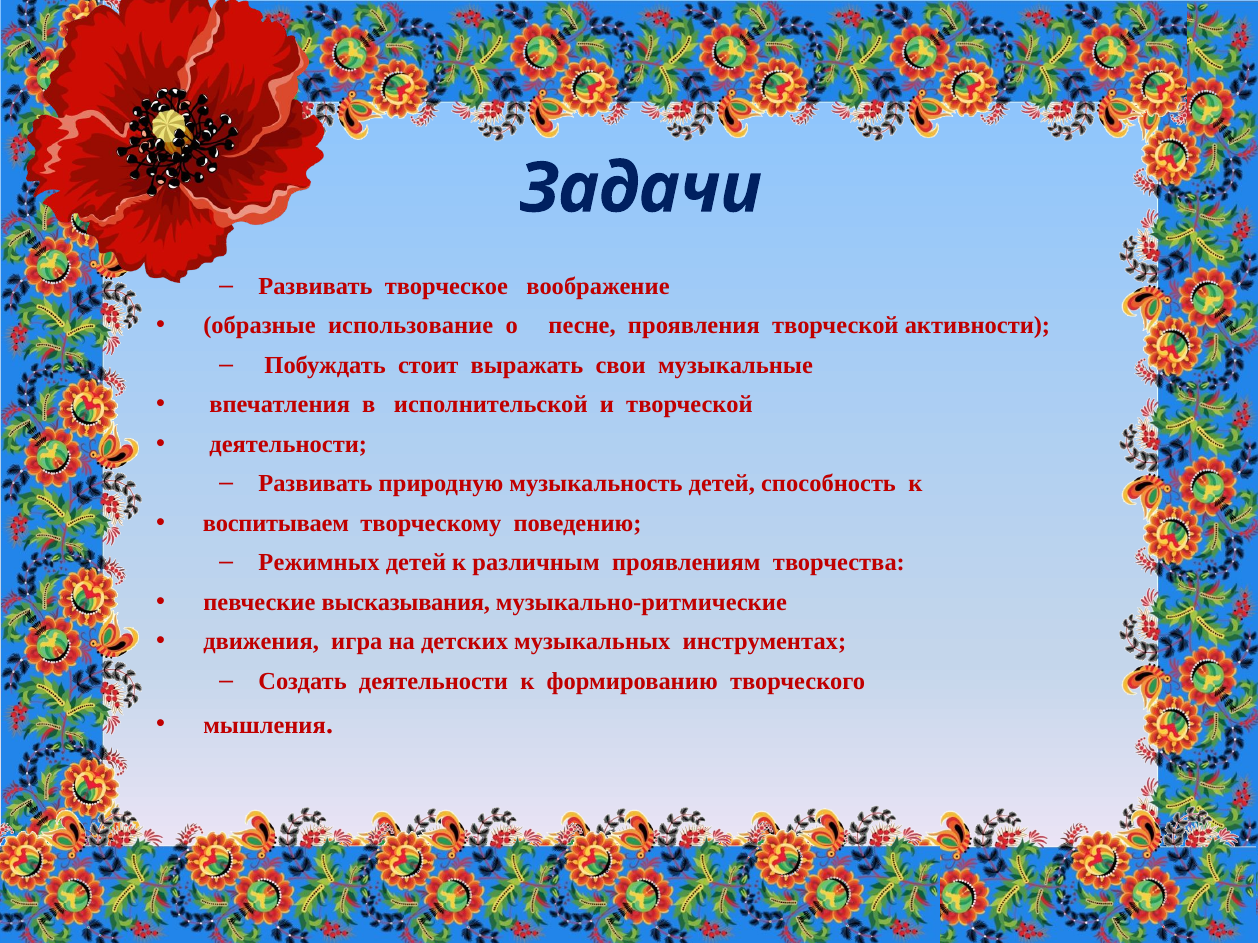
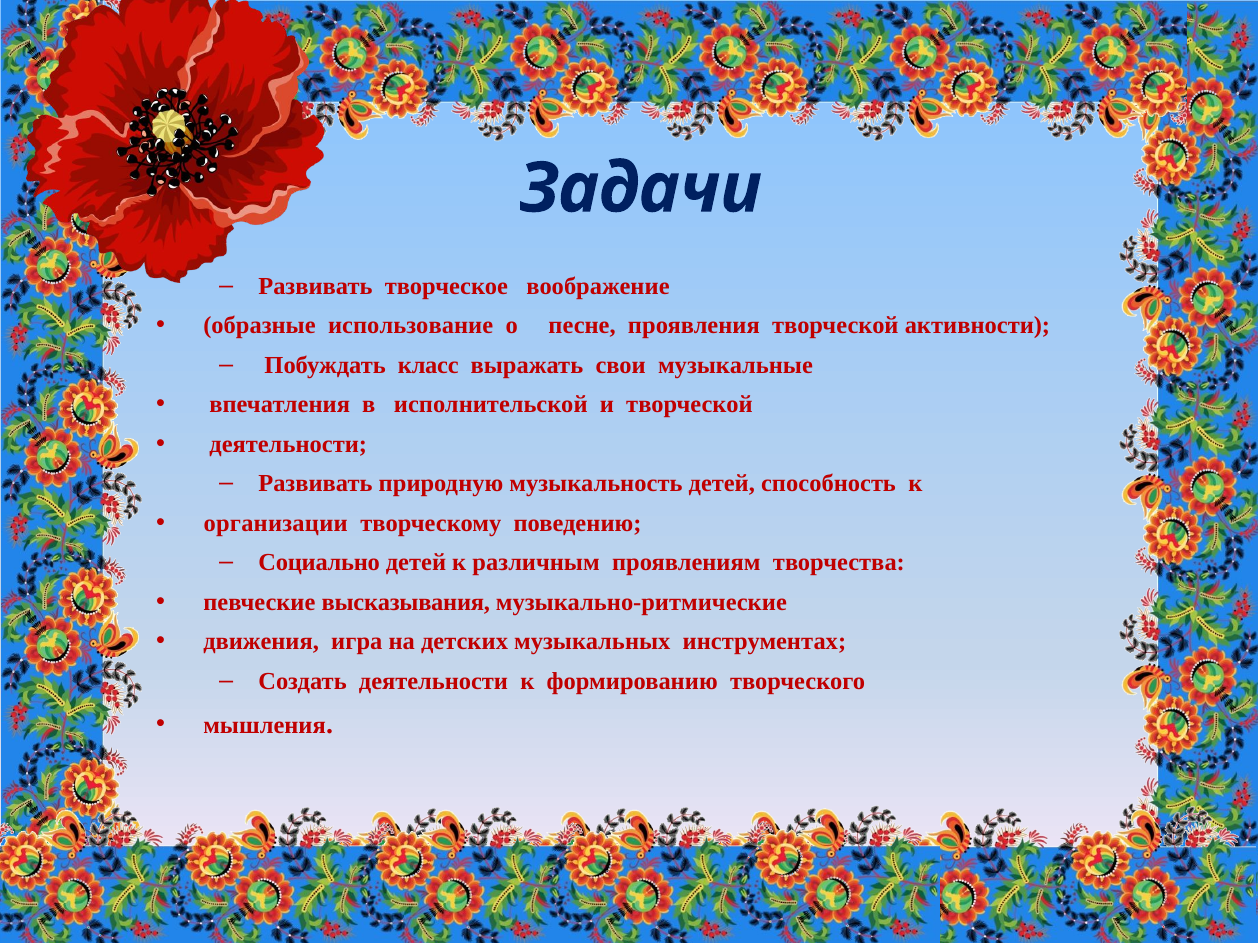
стоит: стоит -> класс
воспитываем: воспитываем -> организации
Режимных: Режимных -> Социально
